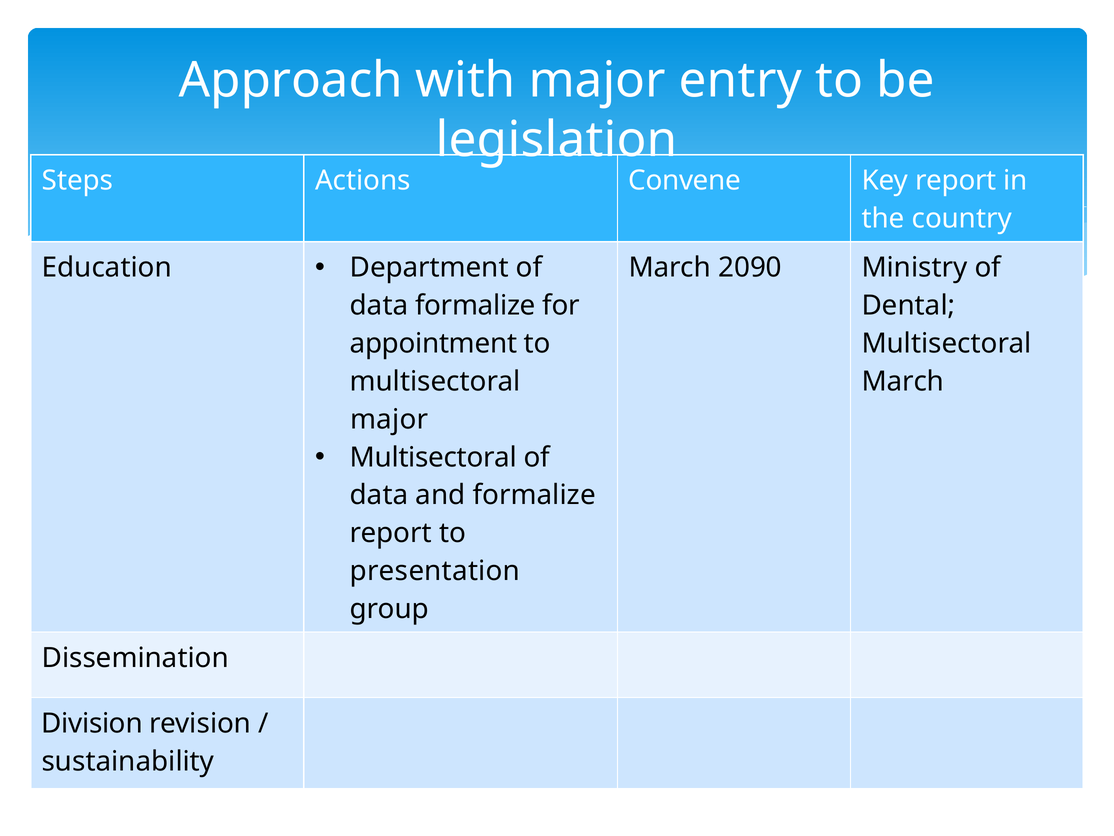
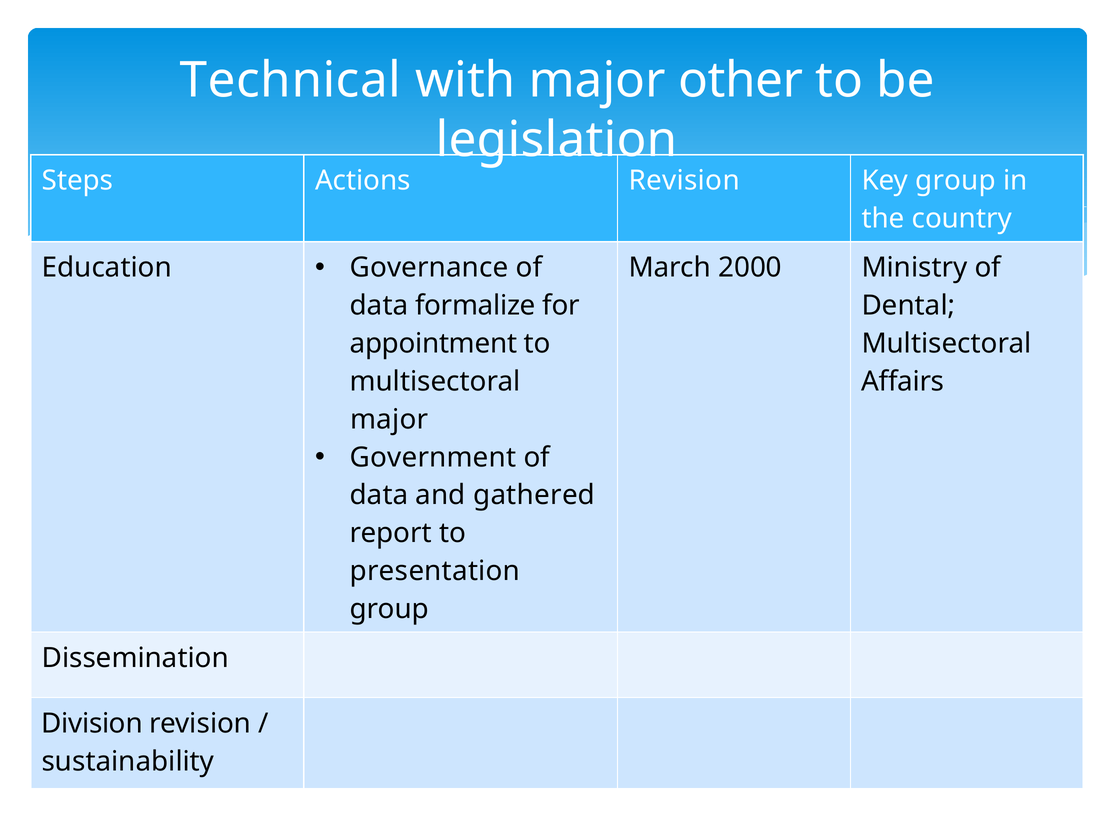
Approach: Approach -> Technical
entry: entry -> other
Actions Convene: Convene -> Revision
Key report: report -> group
Department: Department -> Governance
2090: 2090 -> 2000
March at (903, 381): March -> Affairs
Multisectoral at (433, 457): Multisectoral -> Government
and formalize: formalize -> gathered
